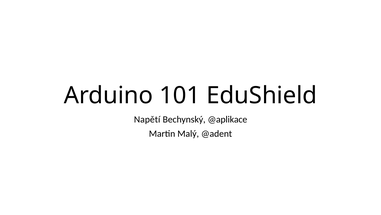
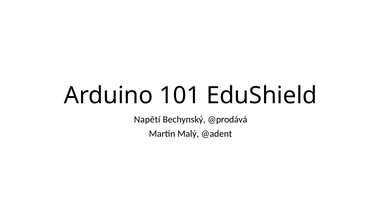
@aplikace: @aplikace -> @prodává
